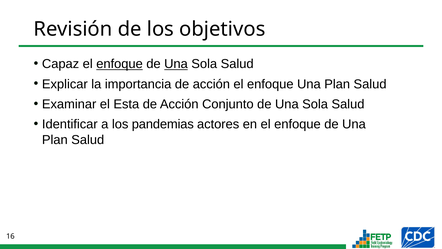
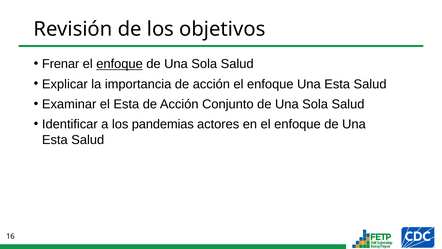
Capaz: Capaz -> Frenar
Una at (176, 64) underline: present -> none
enfoque Una Plan: Plan -> Esta
Plan at (55, 140): Plan -> Esta
